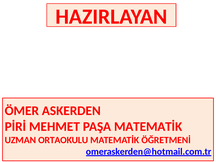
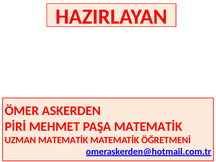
UZMAN ORTAOKULU: ORTAOKULU -> MATEMATİK
